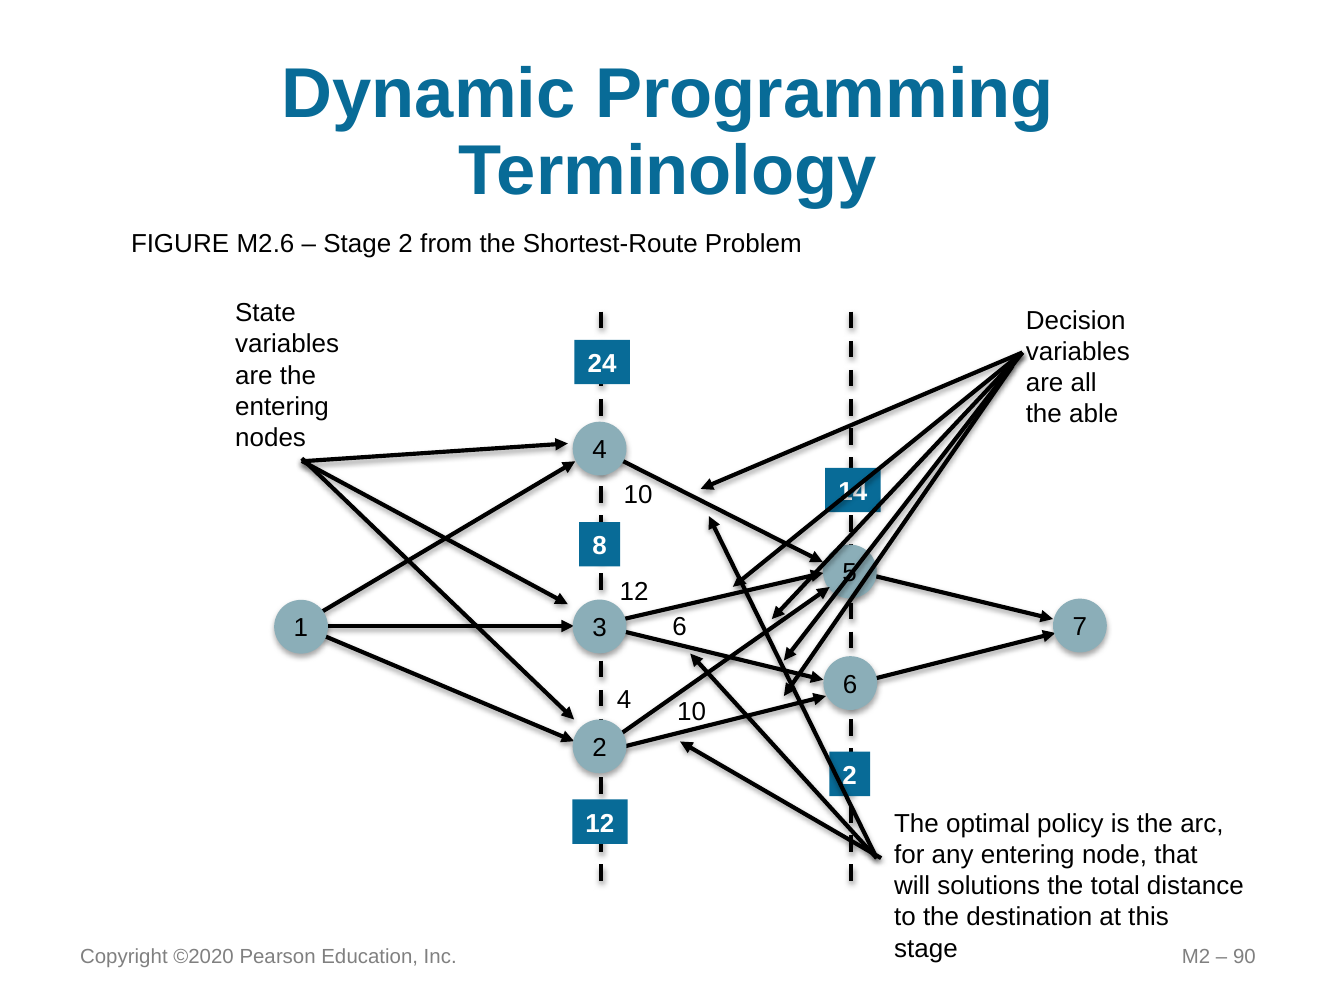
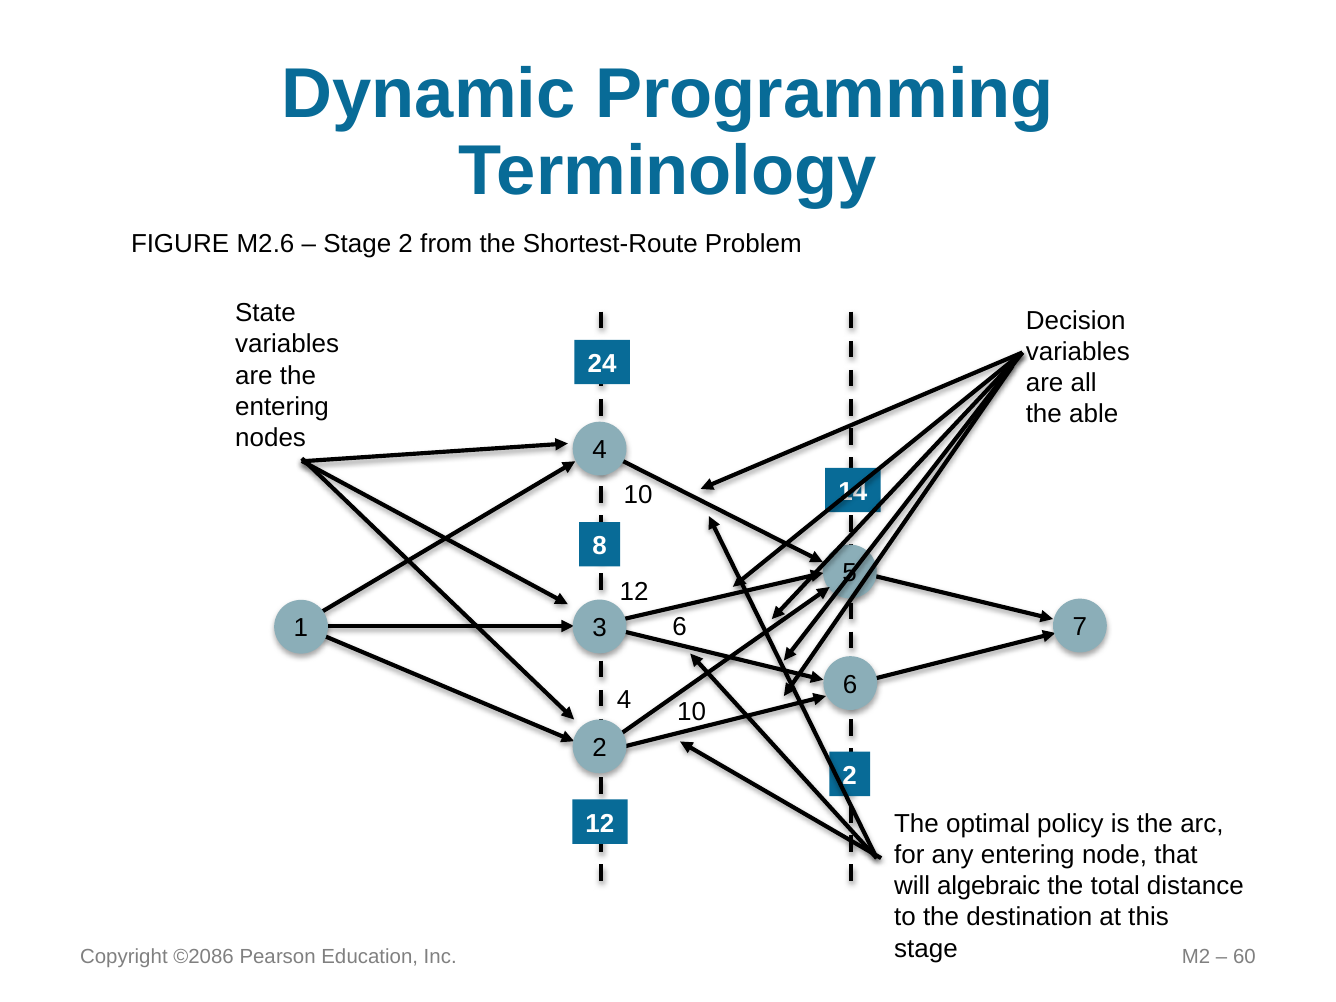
solutions: solutions -> algebraic
©2020: ©2020 -> ©2086
90: 90 -> 60
